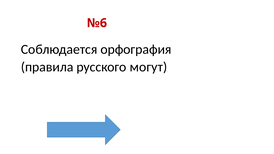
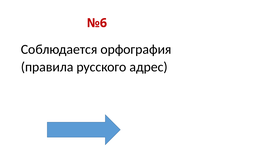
могут: могут -> адрес
